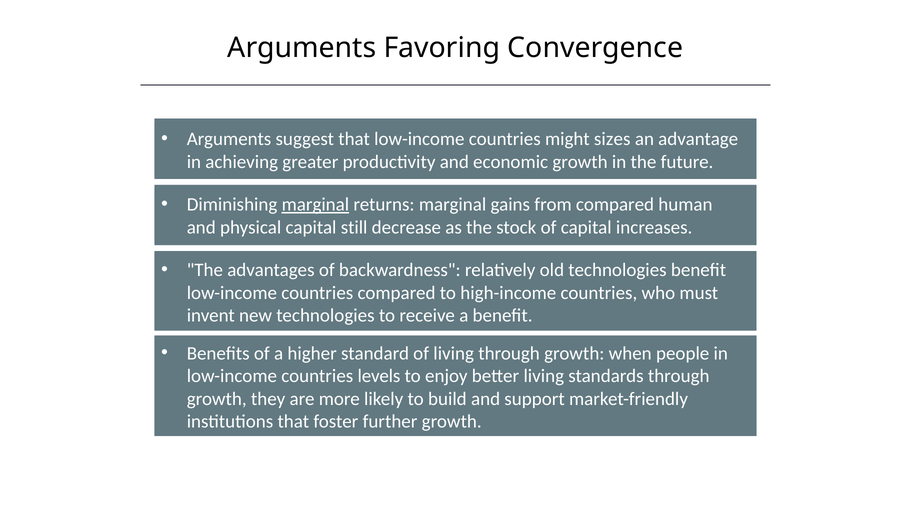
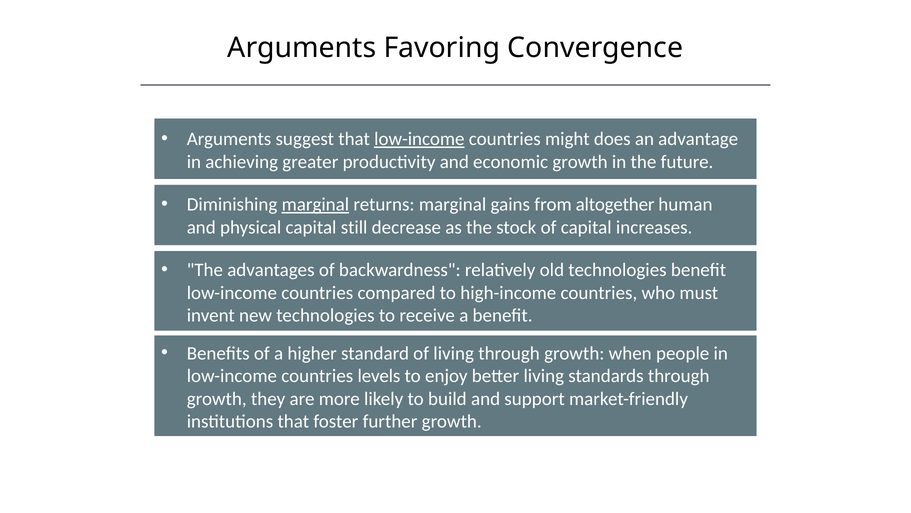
low-income at (419, 139) underline: none -> present
sizes: sizes -> does
from compared: compared -> altogether
